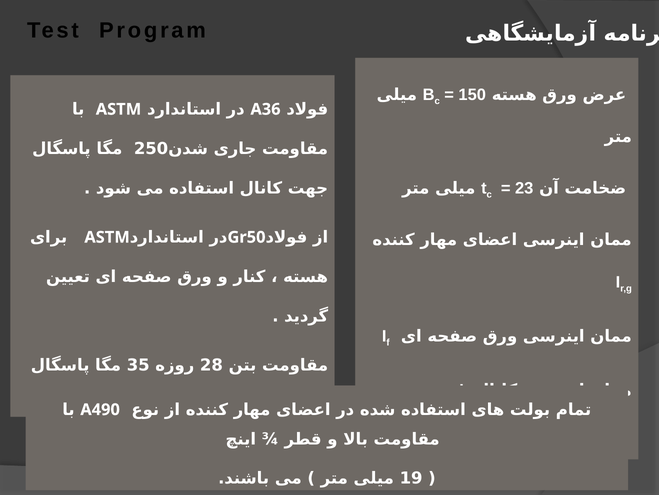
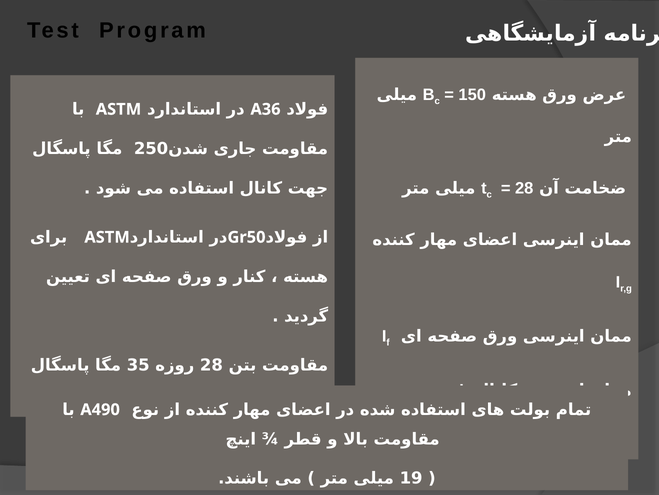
23 at (524, 188): 23 -> 28
